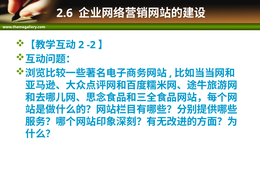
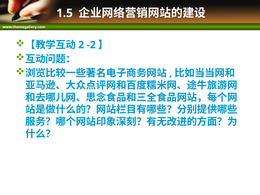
2.6: 2.6 -> 1.5
